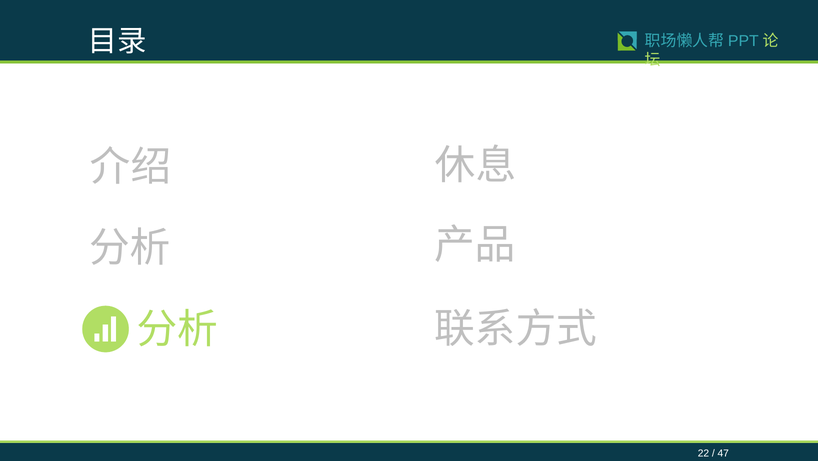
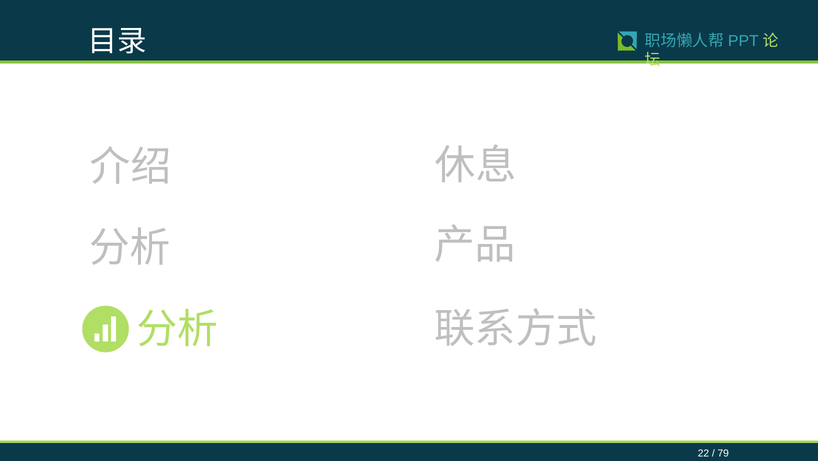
47: 47 -> 79
